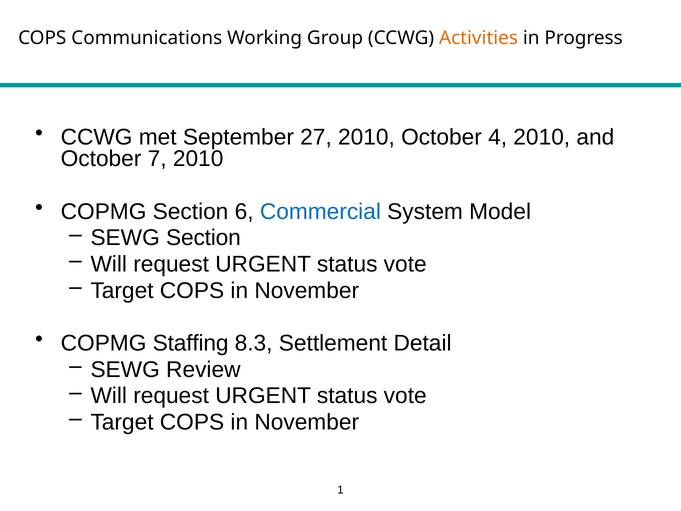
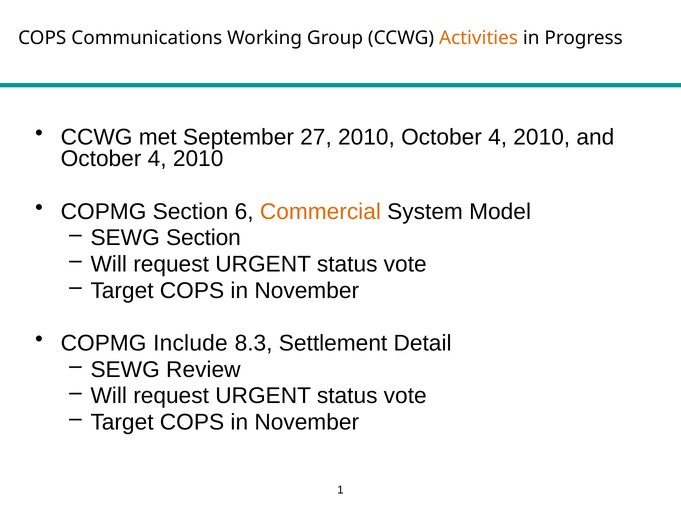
7 at (157, 159): 7 -> 4
Commercial colour: blue -> orange
Staffing: Staffing -> Include
